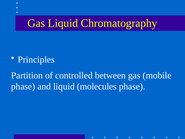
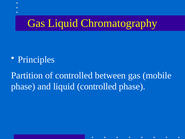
liquid molecules: molecules -> controlled
